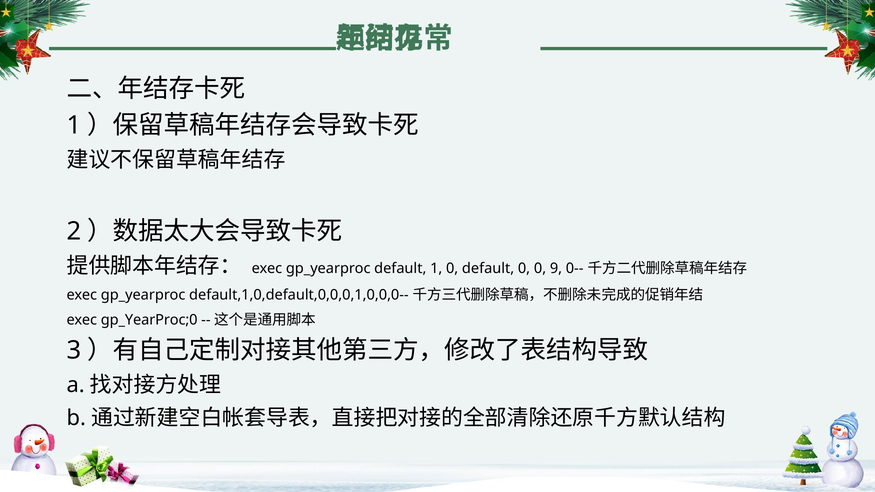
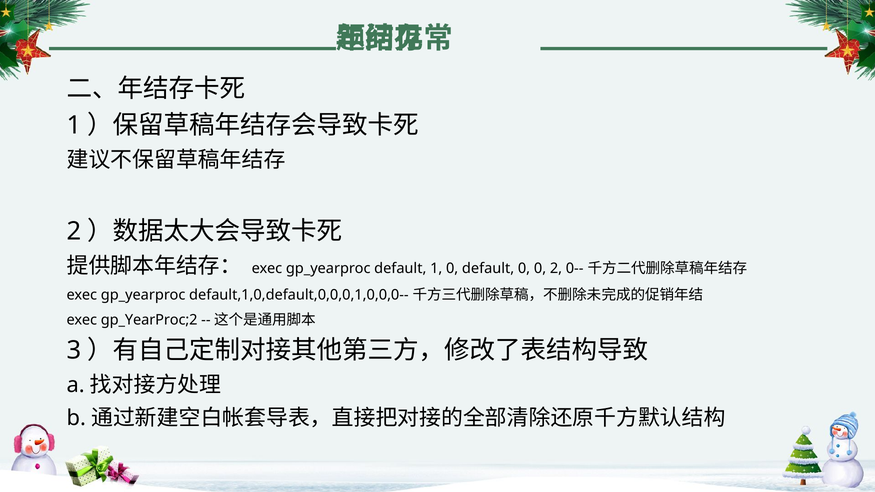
0 9: 9 -> 2
gp_YearProc;0: gp_YearProc;0 -> gp_YearProc;2
